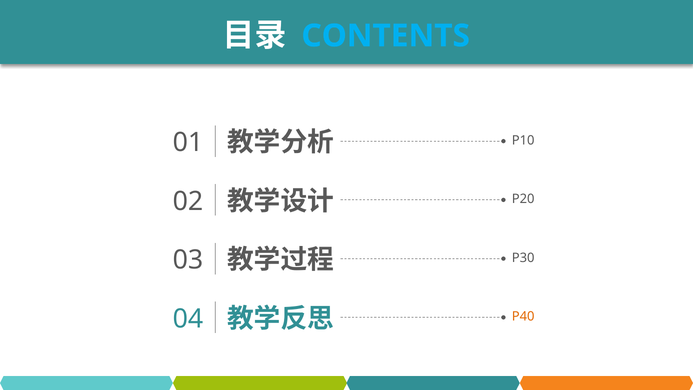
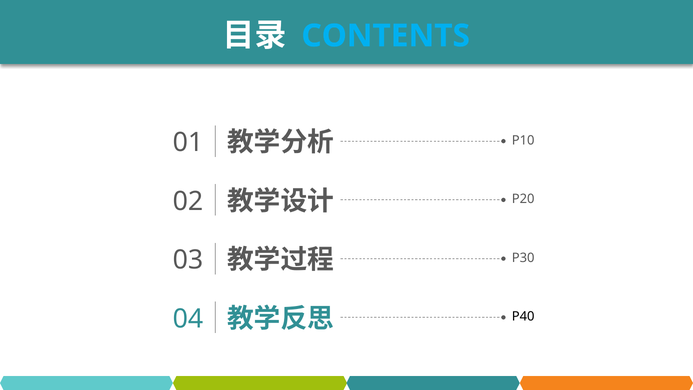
P40 colour: orange -> black
